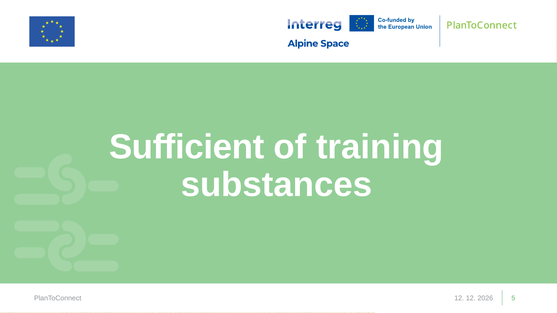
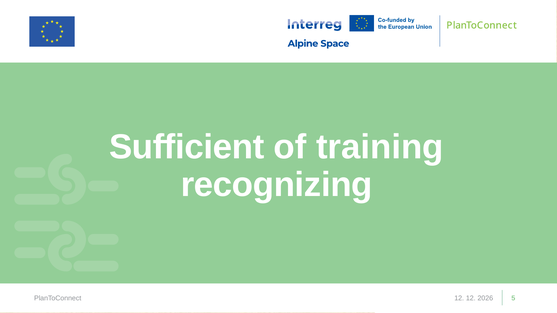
substances: substances -> recognizing
